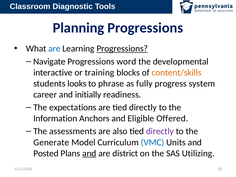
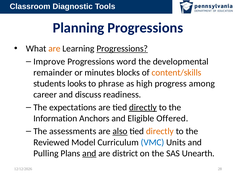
are at (54, 49) colour: blue -> orange
Navigate: Navigate -> Improve
interactive: interactive -> remainder
training: training -> minutes
fully: fully -> high
system: system -> among
initially: initially -> discuss
directly at (143, 107) underline: none -> present
also underline: none -> present
directly at (160, 131) colour: purple -> orange
Generate: Generate -> Reviewed
Posted: Posted -> Pulling
Utilizing: Utilizing -> Unearth
